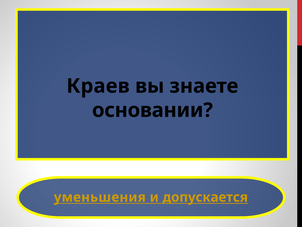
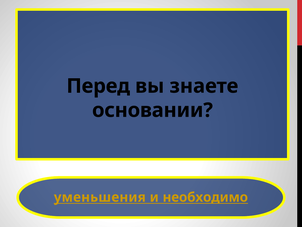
Краев: Краев -> Перед
допускается: допускается -> необходимо
